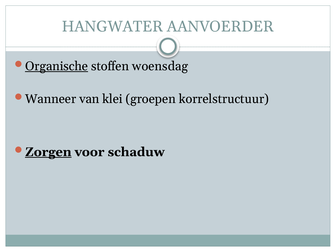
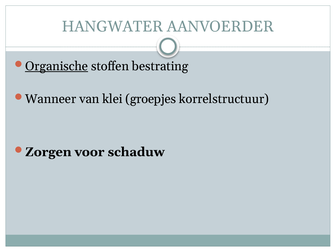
woensdag: woensdag -> bestrating
groepen: groepen -> groepjes
Zorgen underline: present -> none
